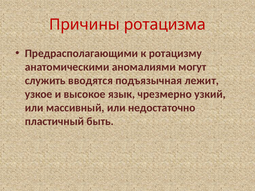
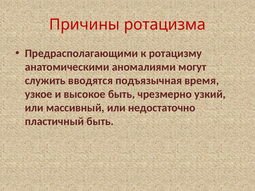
лежит: лежит -> время
высокое язык: язык -> быть
